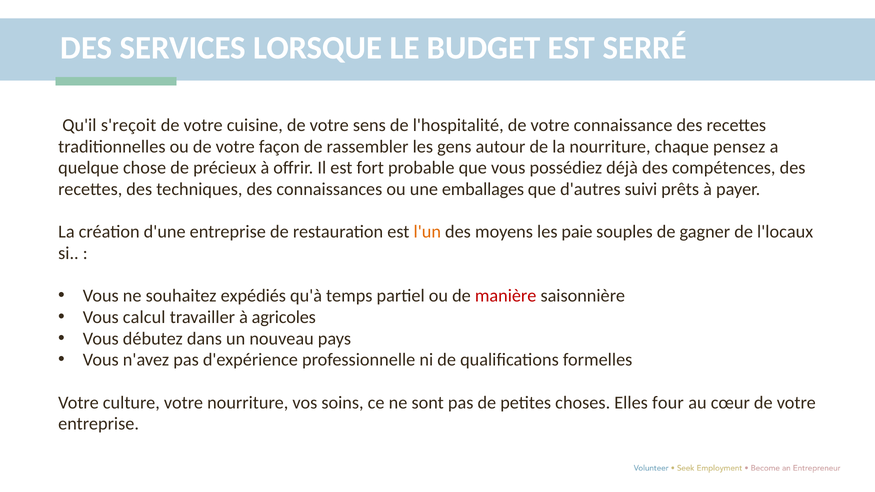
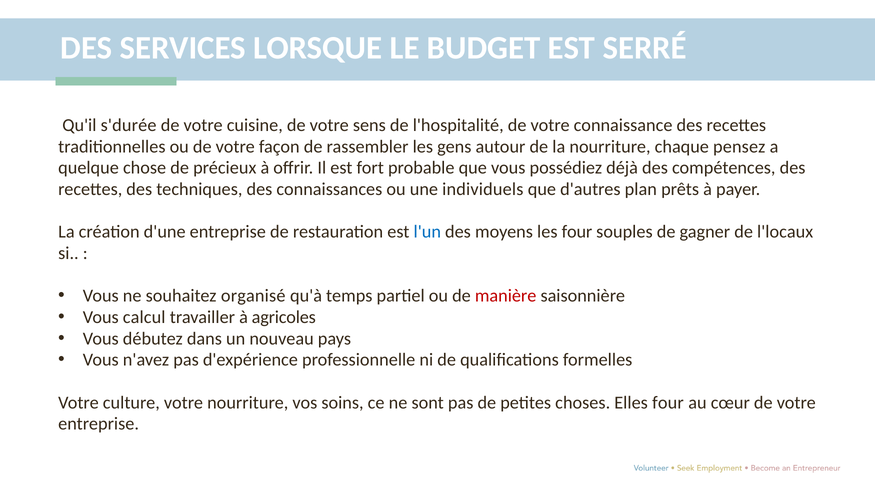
s'reçoit: s'reçoit -> s'durée
emballages: emballages -> individuels
suivi: suivi -> plan
l'un colour: orange -> blue
les paie: paie -> four
expédiés: expédiés -> organisé
